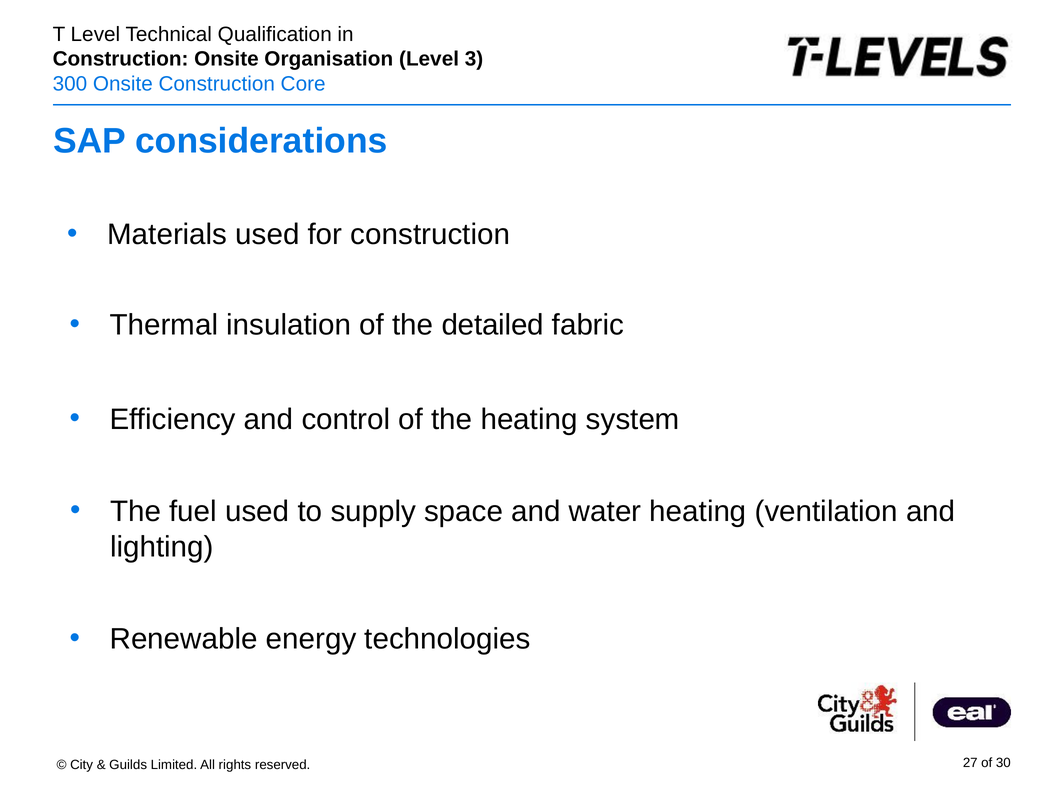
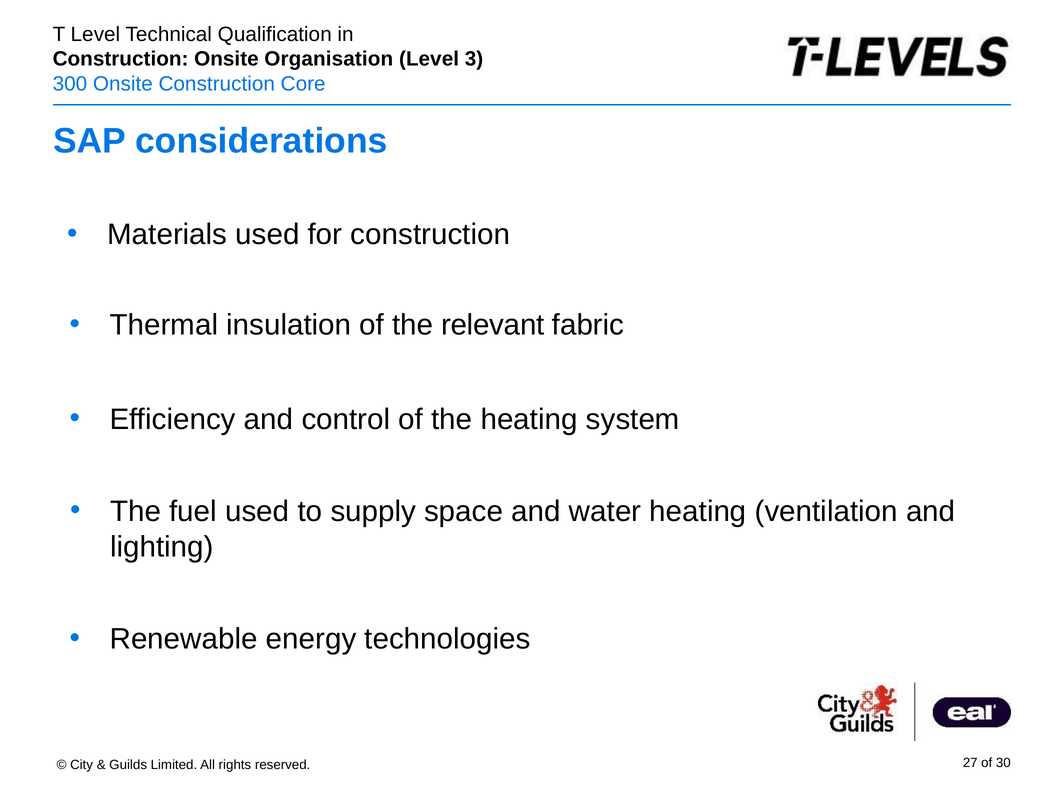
detailed: detailed -> relevant
